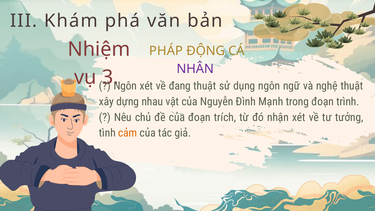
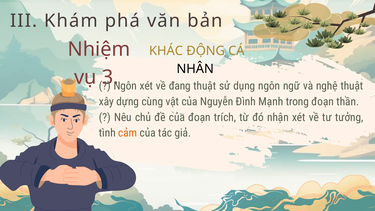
PHÁP: PHÁP -> KHÁC
NHÂN colour: purple -> black
nhau: nhau -> cùng
trình: trình -> thần
